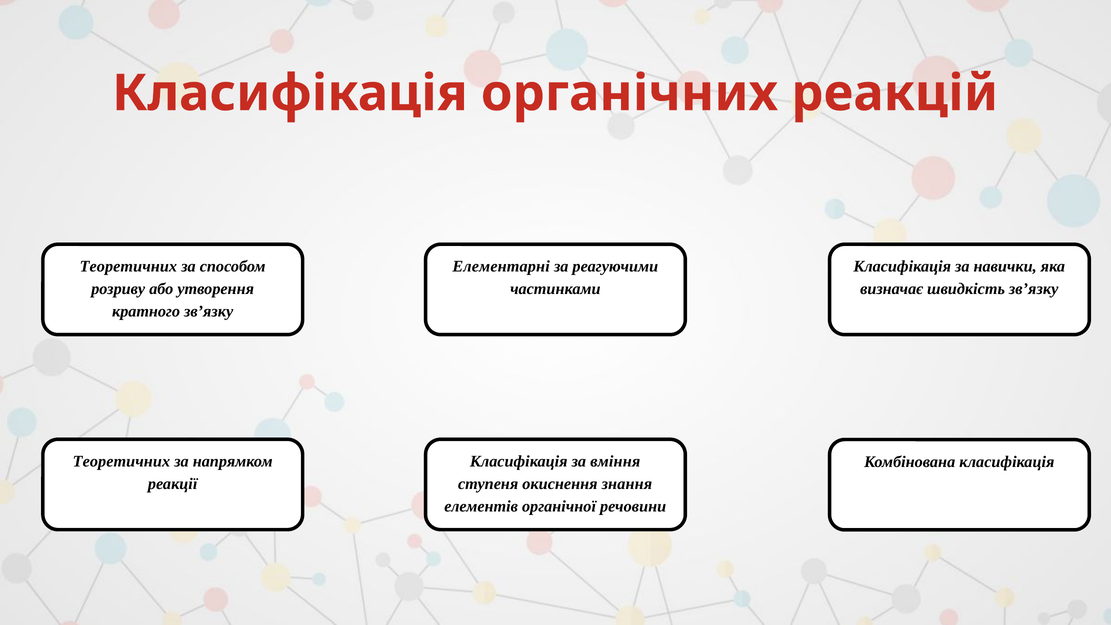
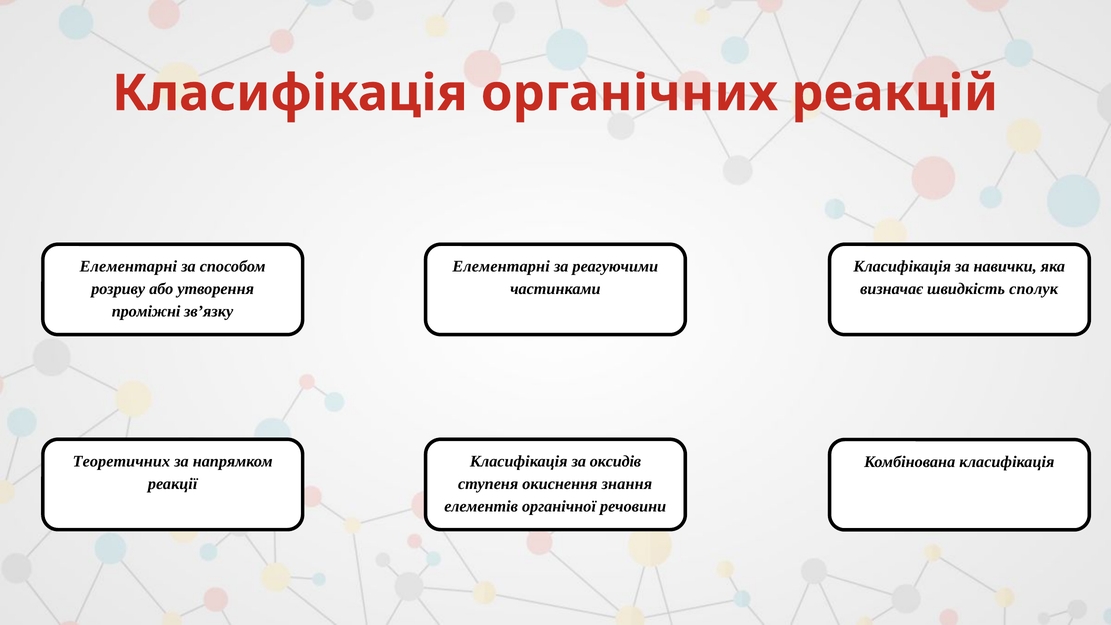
Теоретичних at (128, 267): Теоретичних -> Елементарні
звʼязку: звʼязку -> сполук
кратного: кратного -> проміжні
вміння: вміння -> оксидів
